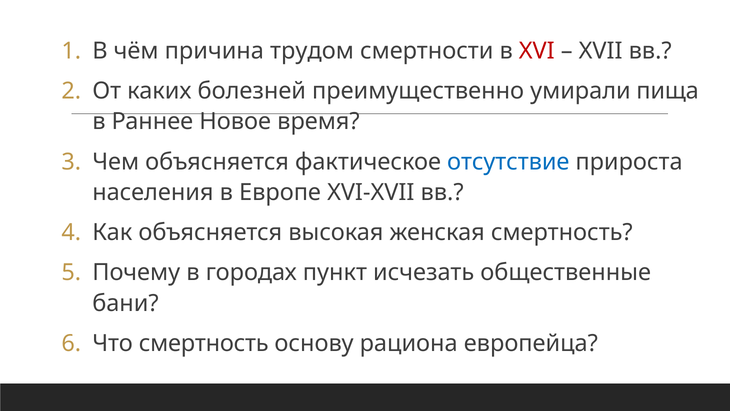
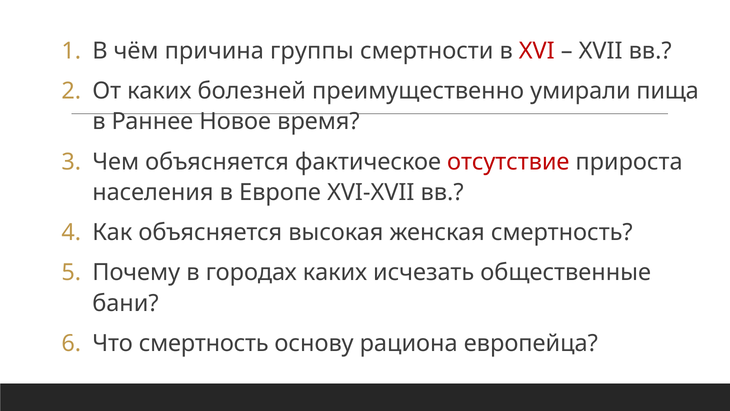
трудом: трудом -> группы
отсутствие colour: blue -> red
городах пункт: пункт -> каких
